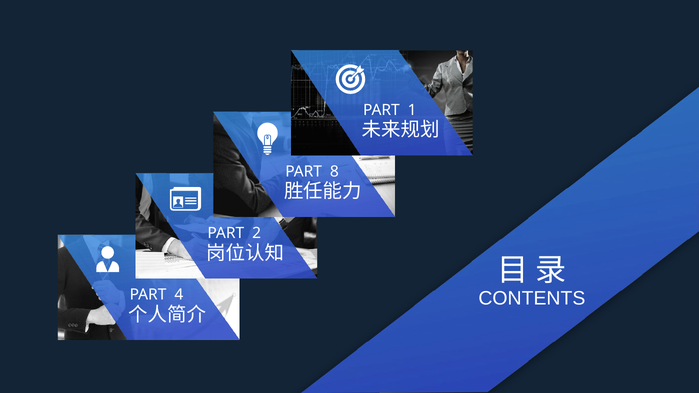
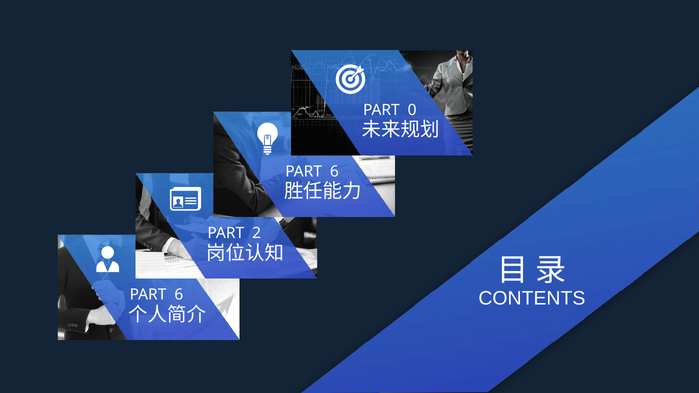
1: 1 -> 0
8 at (334, 172): 8 -> 6
4 at (179, 295): 4 -> 6
